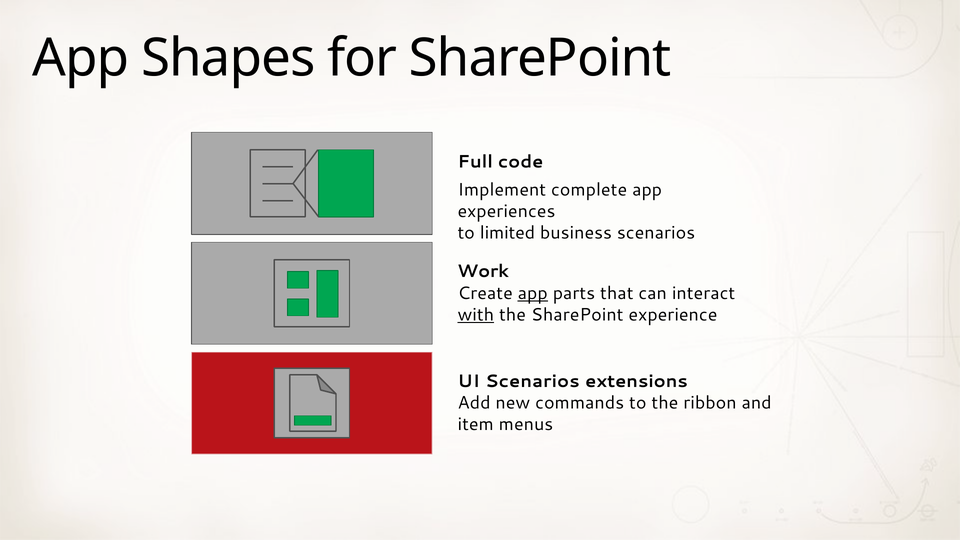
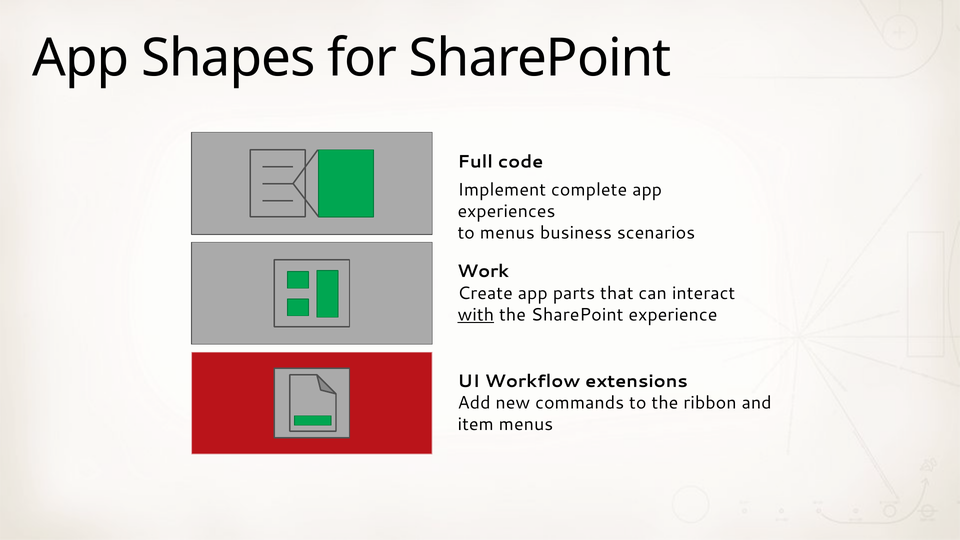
to limited: limited -> menus
app at (533, 293) underline: present -> none
UI Scenarios: Scenarios -> Workflow
